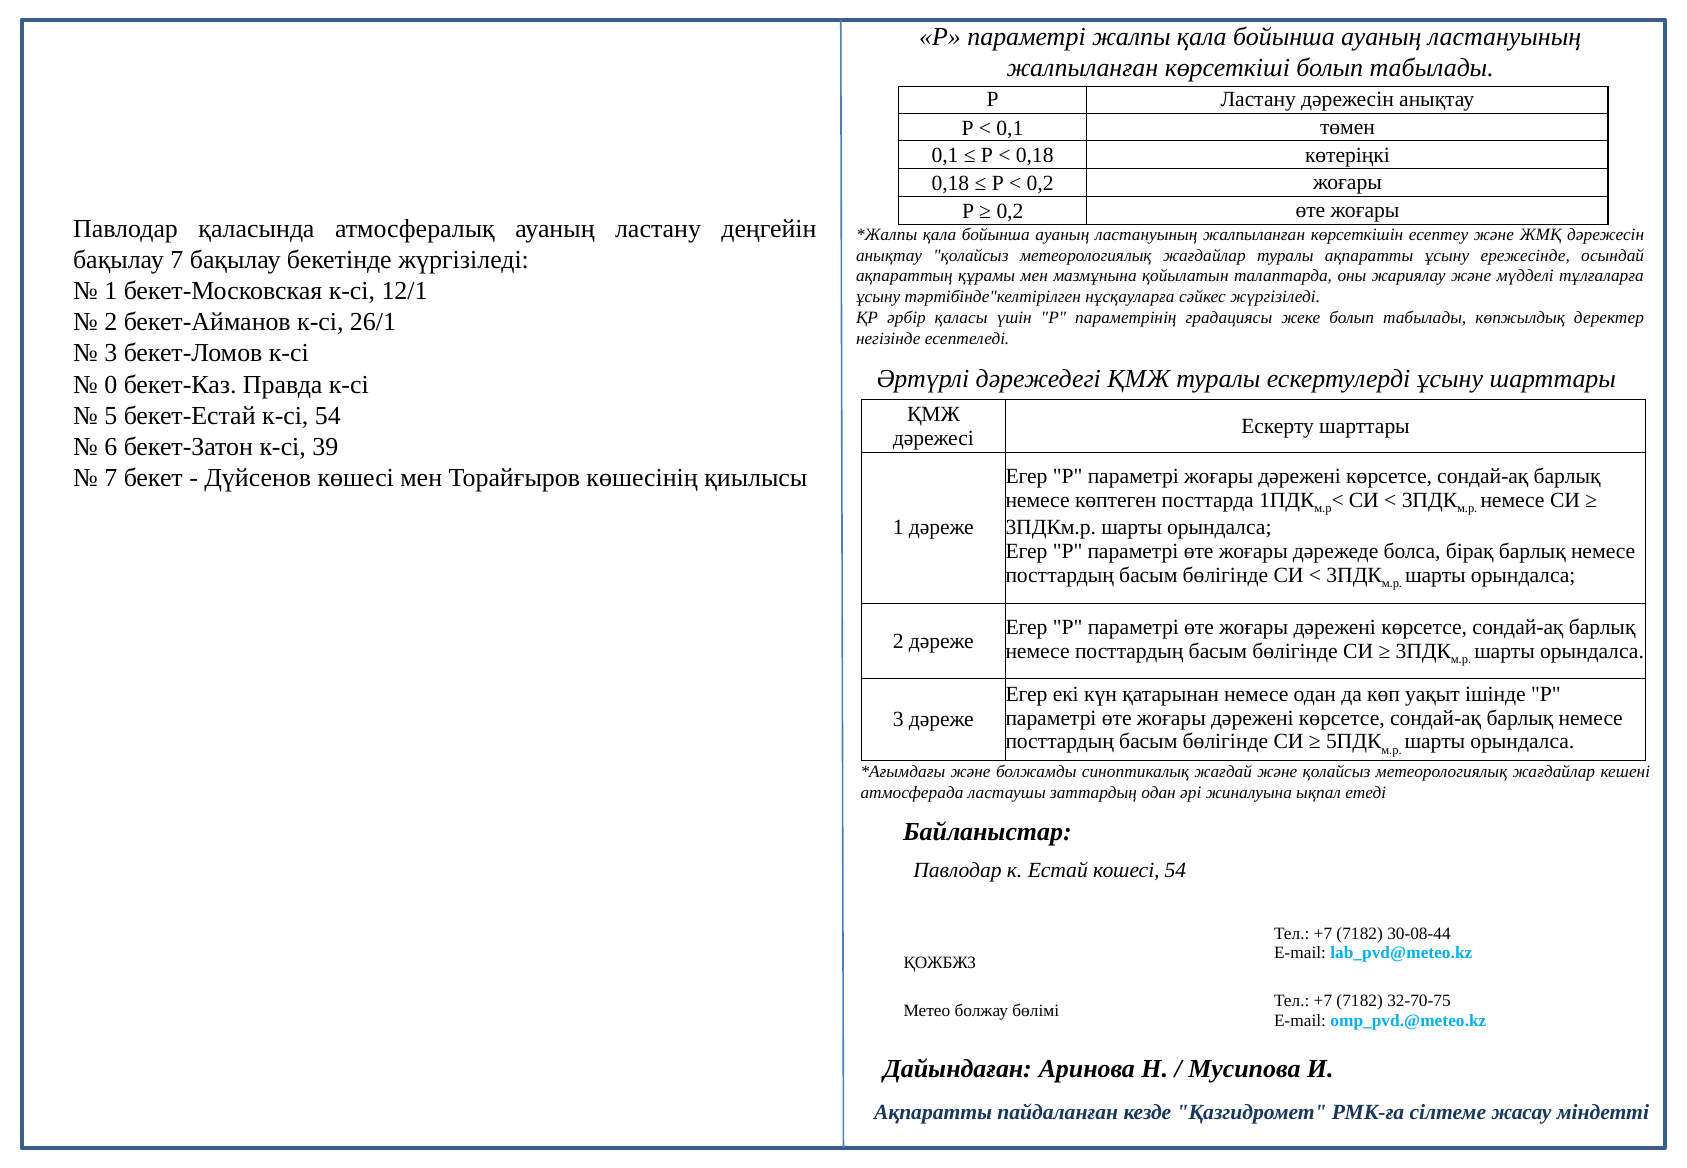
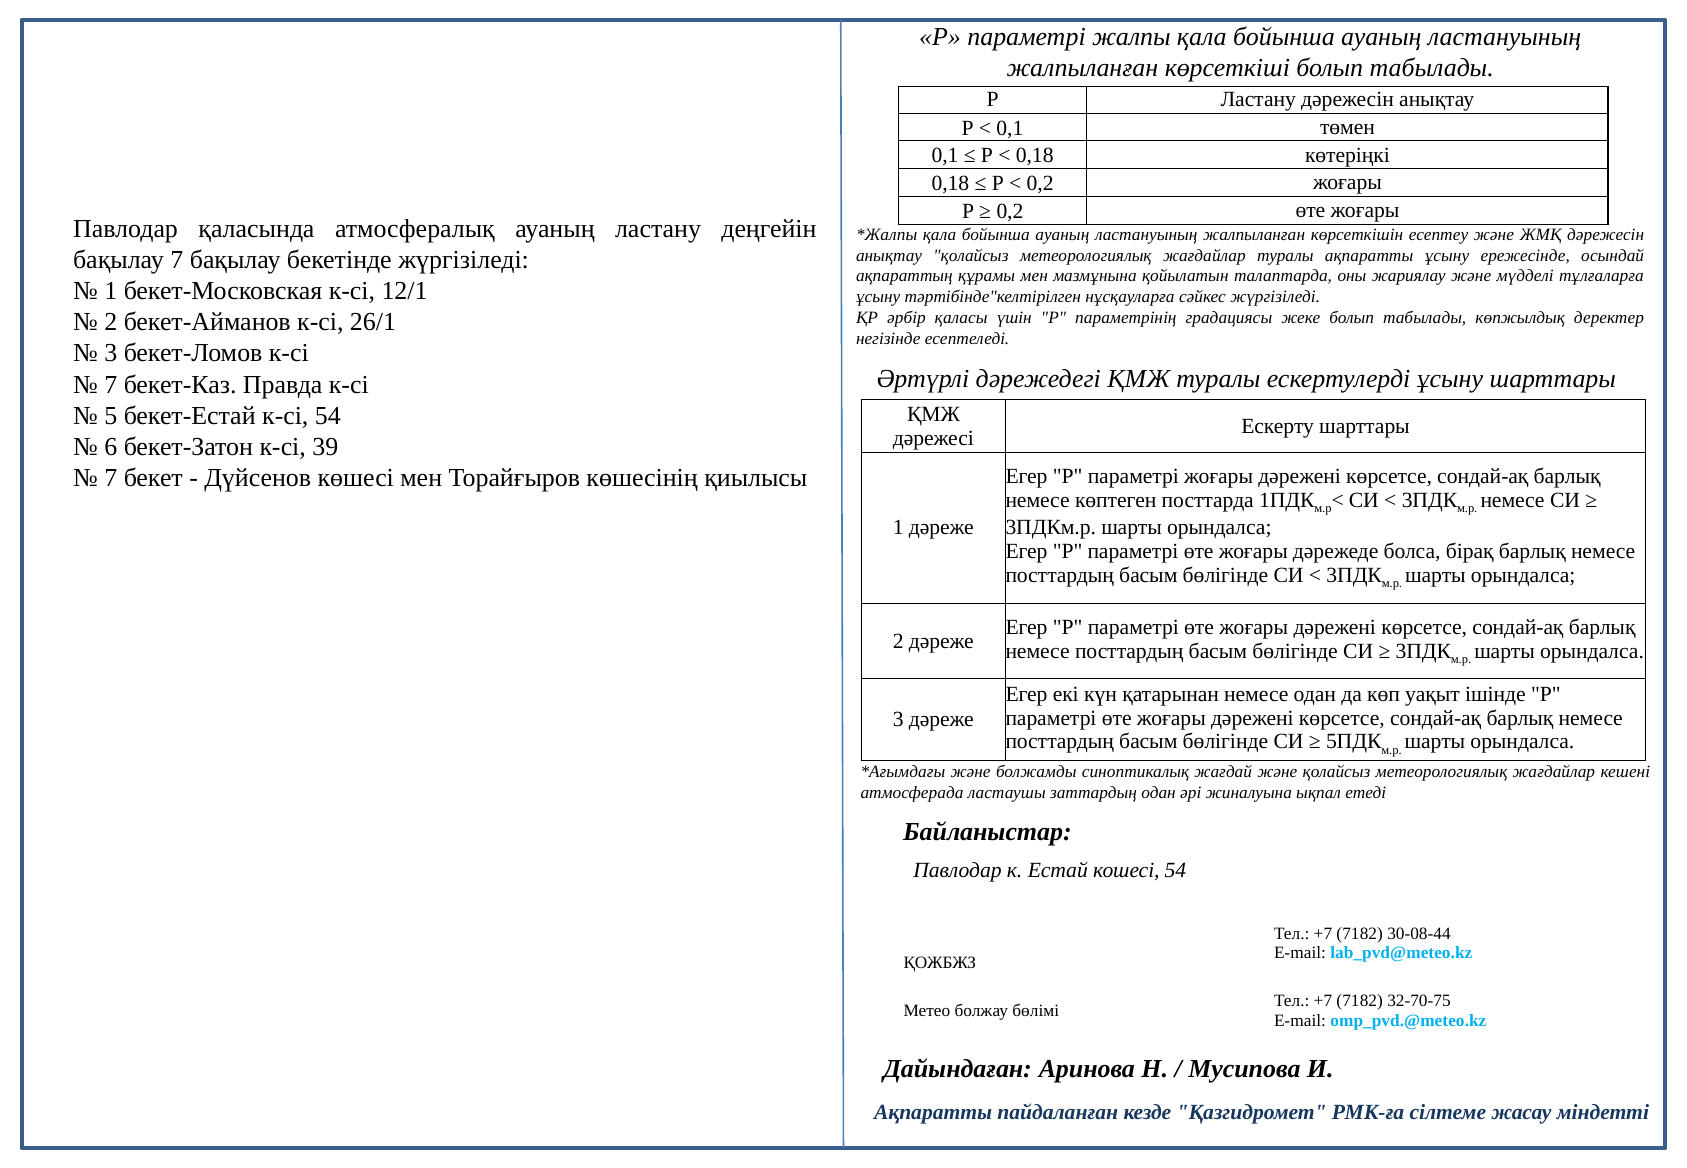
0 at (111, 384): 0 -> 7
